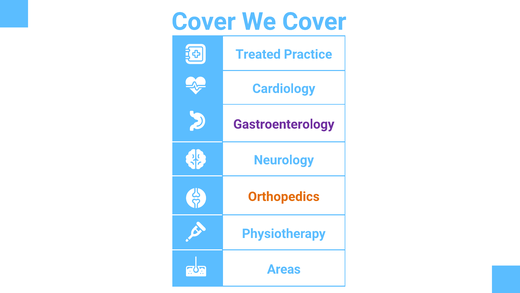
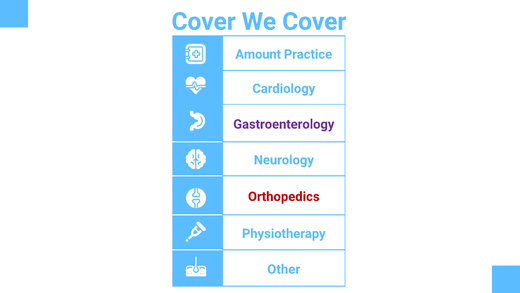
Treated: Treated -> Amount
Orthopedics colour: orange -> red
Areas: Areas -> Other
